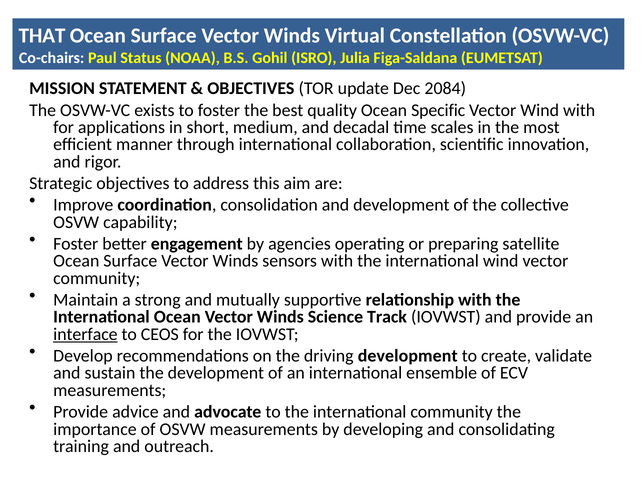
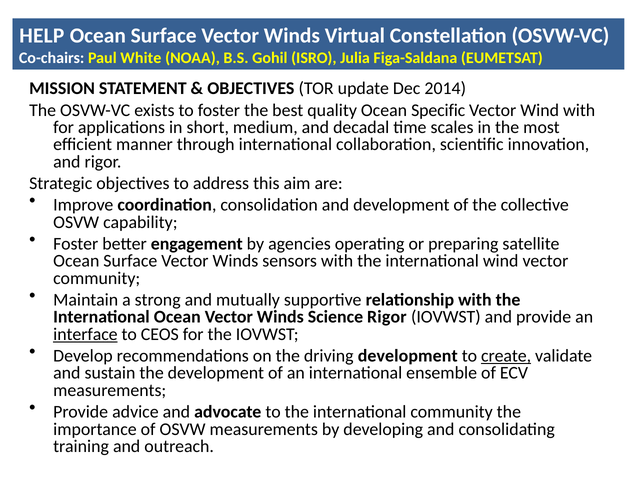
THAT: THAT -> HELP
Status: Status -> White
2084: 2084 -> 2014
Science Track: Track -> Rigor
create underline: none -> present
